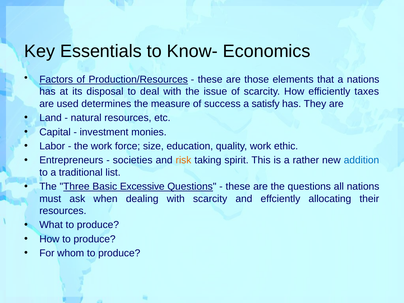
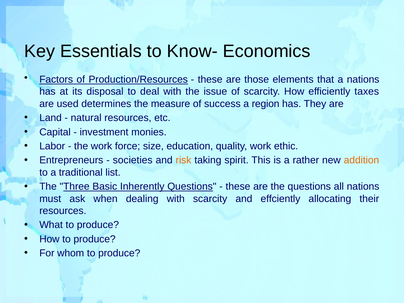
satisfy: satisfy -> region
addition colour: blue -> orange
Excessive: Excessive -> Inherently
